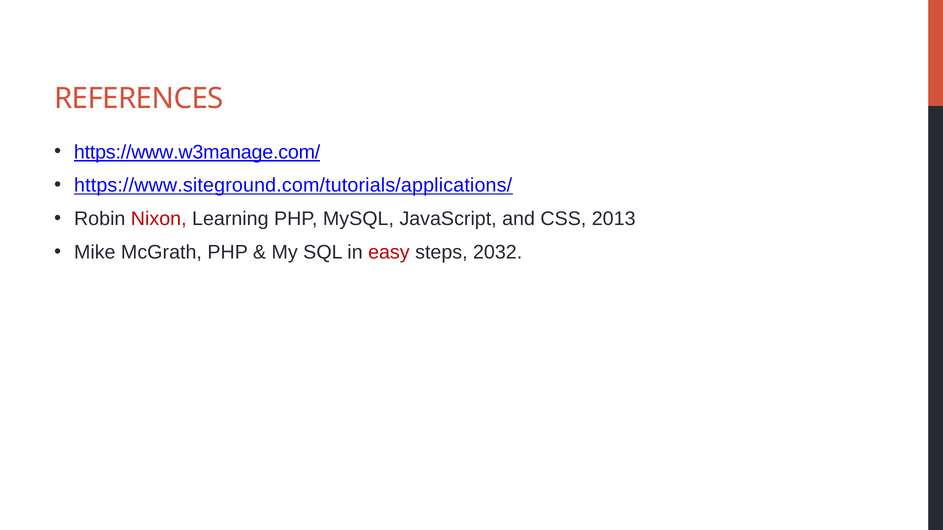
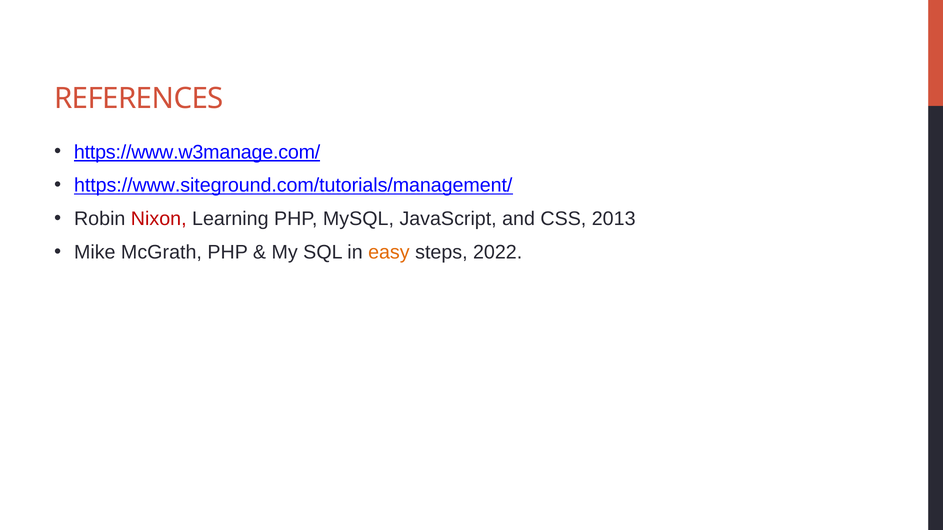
https://www.siteground.com/tutorials/applications/: https://www.siteground.com/tutorials/applications/ -> https://www.siteground.com/tutorials/management/
easy colour: red -> orange
2032: 2032 -> 2022
